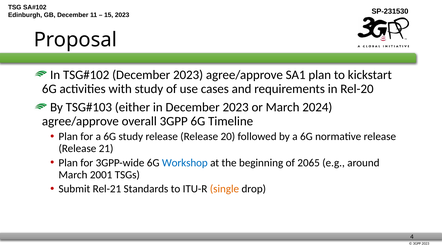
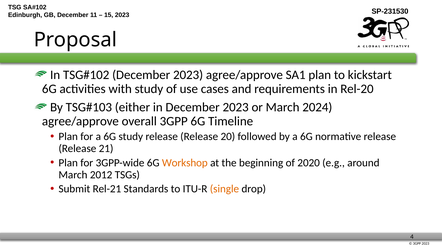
Workshop colour: blue -> orange
2065: 2065 -> 2020
2001: 2001 -> 2012
